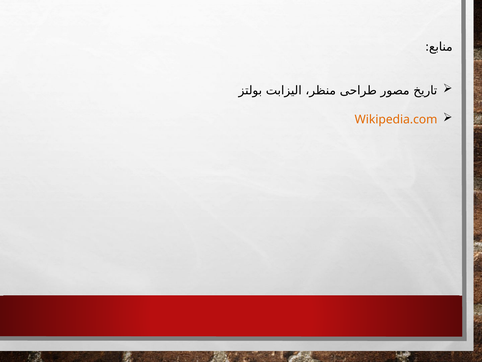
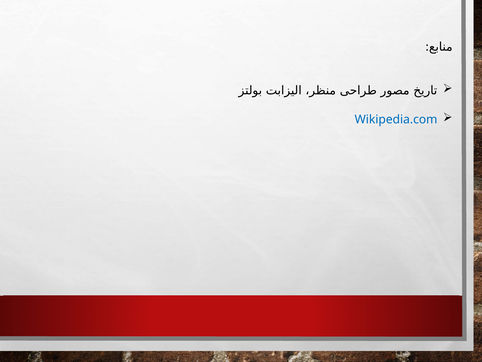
Wikipedia.com colour: orange -> blue
